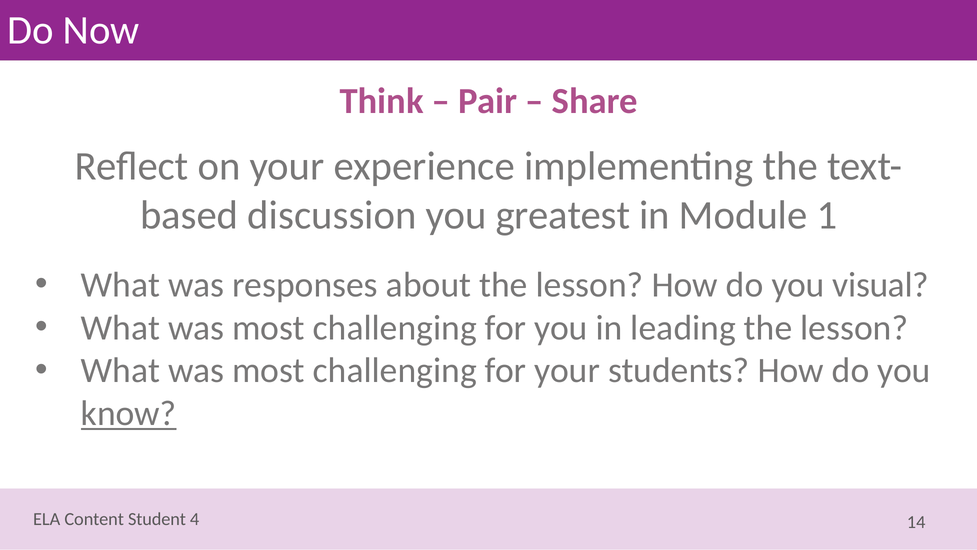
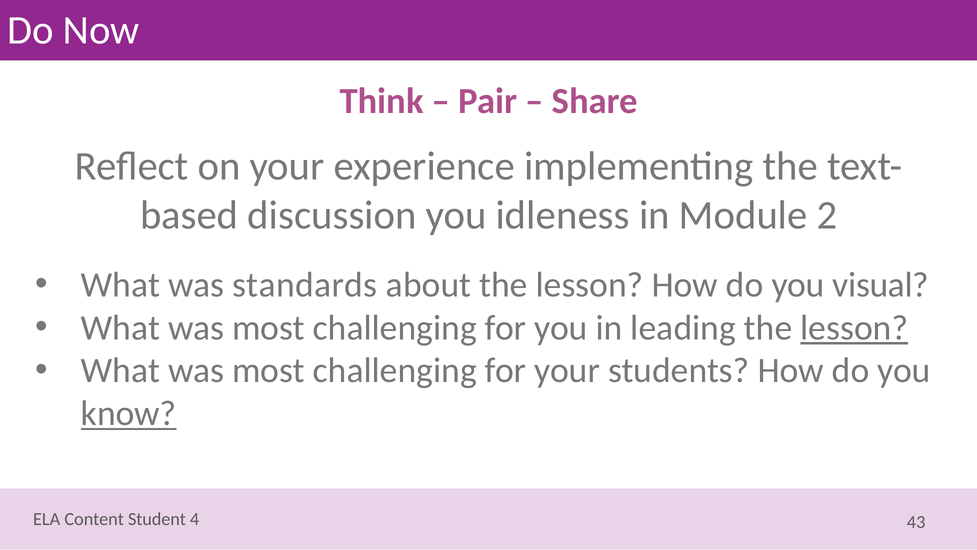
greatest: greatest -> idleness
1: 1 -> 2
responses: responses -> standards
lesson at (854, 328) underline: none -> present
14: 14 -> 43
